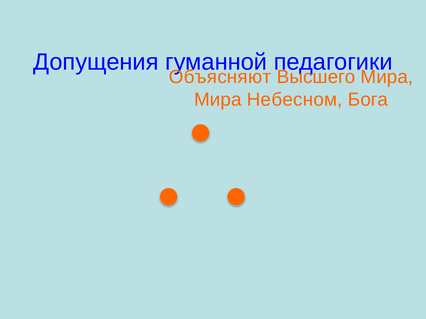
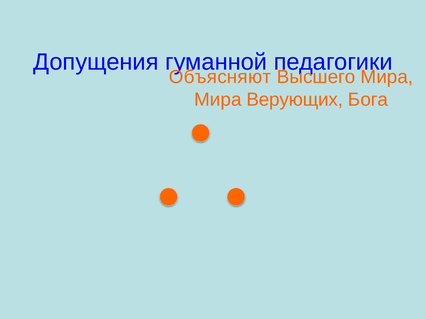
Небесном: Небесном -> Верующих
